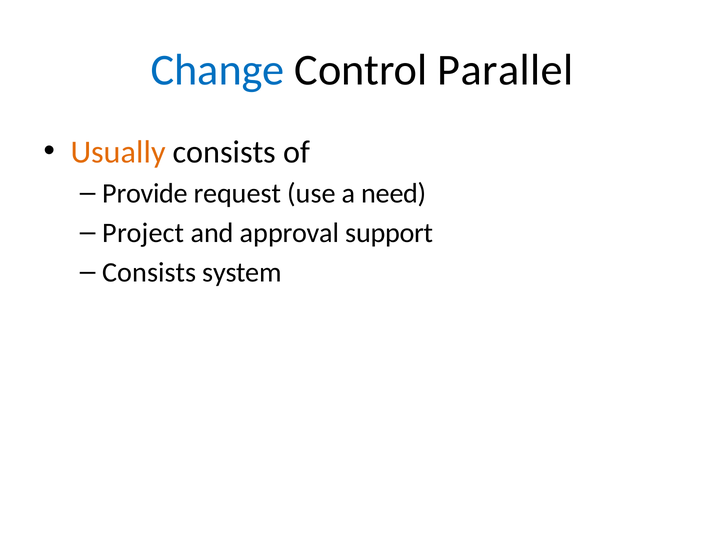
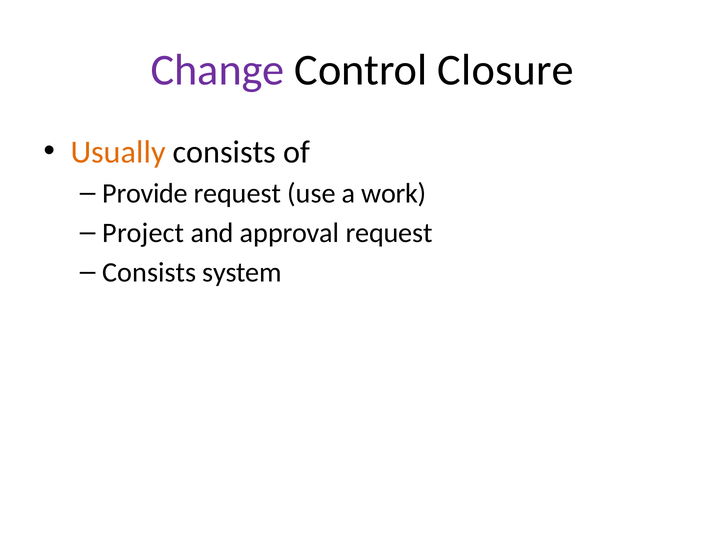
Change colour: blue -> purple
Parallel: Parallel -> Closure
need: need -> work
approval support: support -> request
